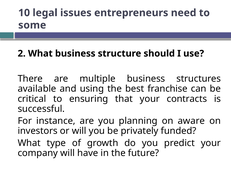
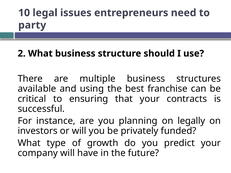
some: some -> party
aware: aware -> legally
